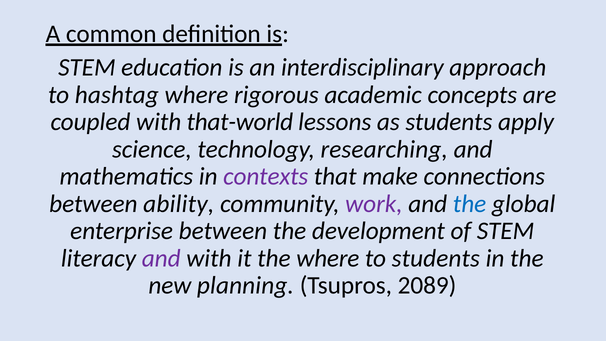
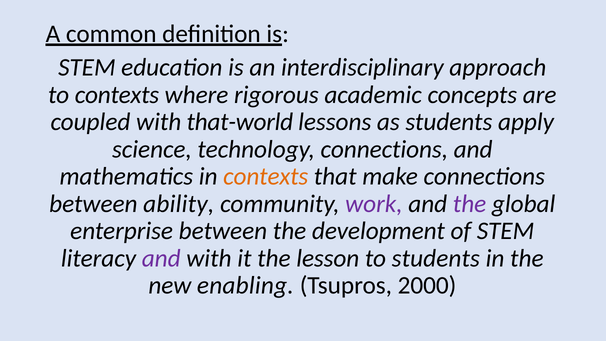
to hashtag: hashtag -> contexts
technology researching: researching -> connections
contexts at (266, 176) colour: purple -> orange
the at (470, 204) colour: blue -> purple
the where: where -> lesson
planning: planning -> enabling
2089: 2089 -> 2000
